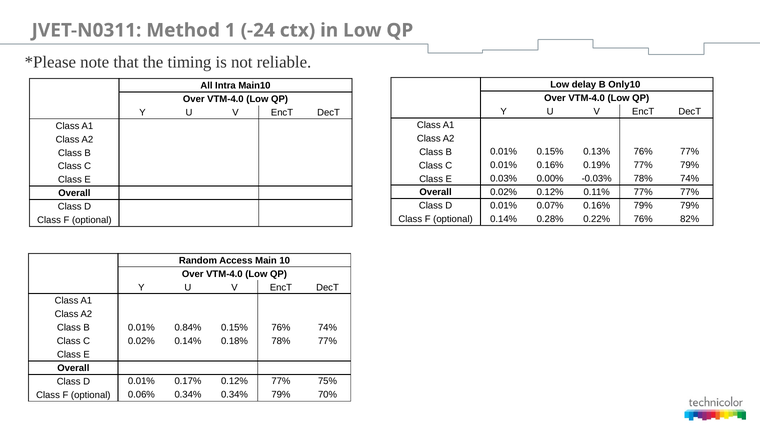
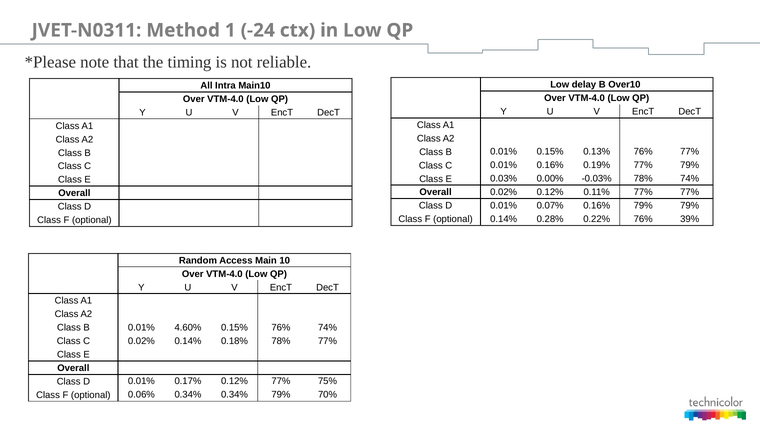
Only10: Only10 -> Over10
82%: 82% -> 39%
0.84%: 0.84% -> 4.60%
